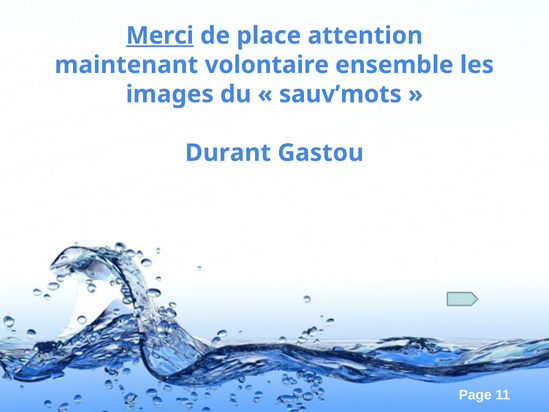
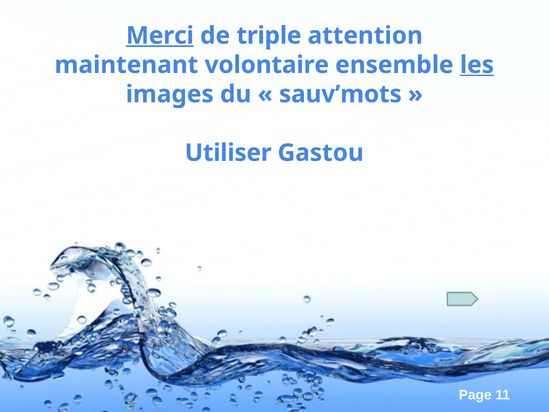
place: place -> triple
les underline: none -> present
Durant: Durant -> Utiliser
